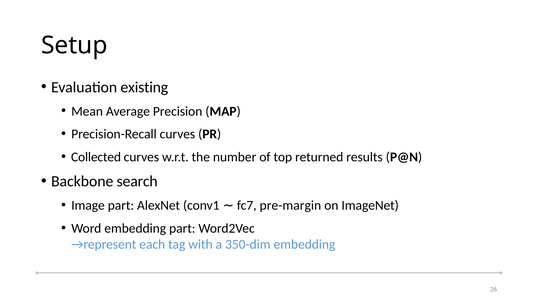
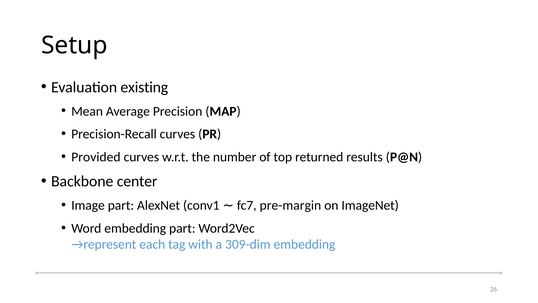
Collected: Collected -> Provided
search: search -> center
350-dim: 350-dim -> 309-dim
